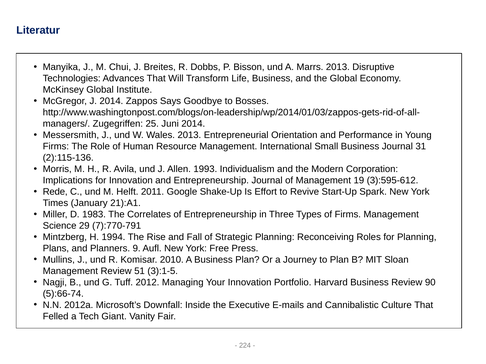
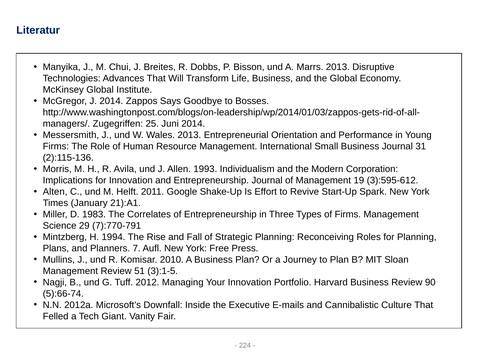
Rede: Rede -> Alten
9: 9 -> 7
